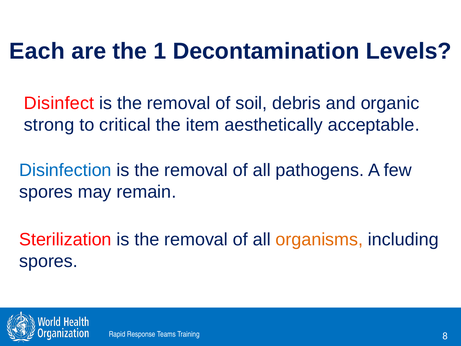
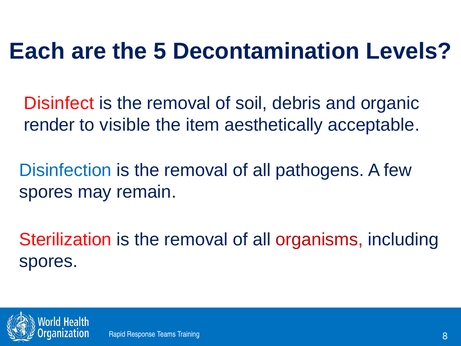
1: 1 -> 5
strong: strong -> render
critical: critical -> visible
organisms colour: orange -> red
